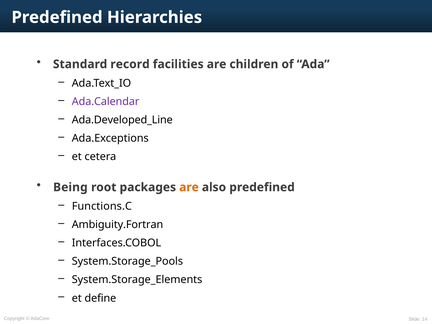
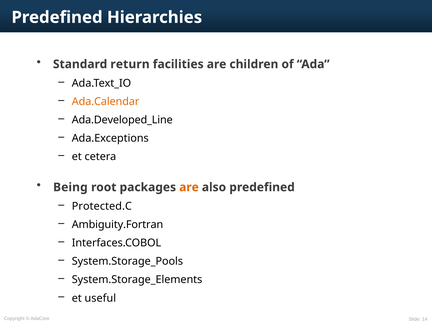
record: record -> return
Ada.Calendar colour: purple -> orange
Functions.C: Functions.C -> Protected.C
define: define -> useful
